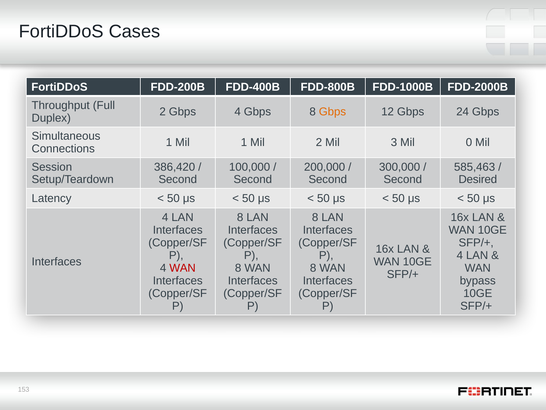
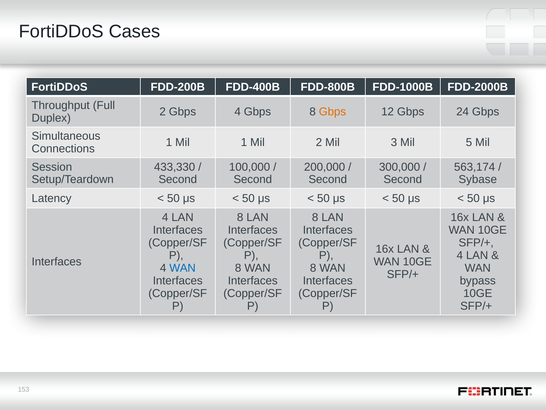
0: 0 -> 5
386,420: 386,420 -> 433,330
585,463: 585,463 -> 563,174
Desired: Desired -> Sybase
WAN at (182, 268) colour: red -> blue
